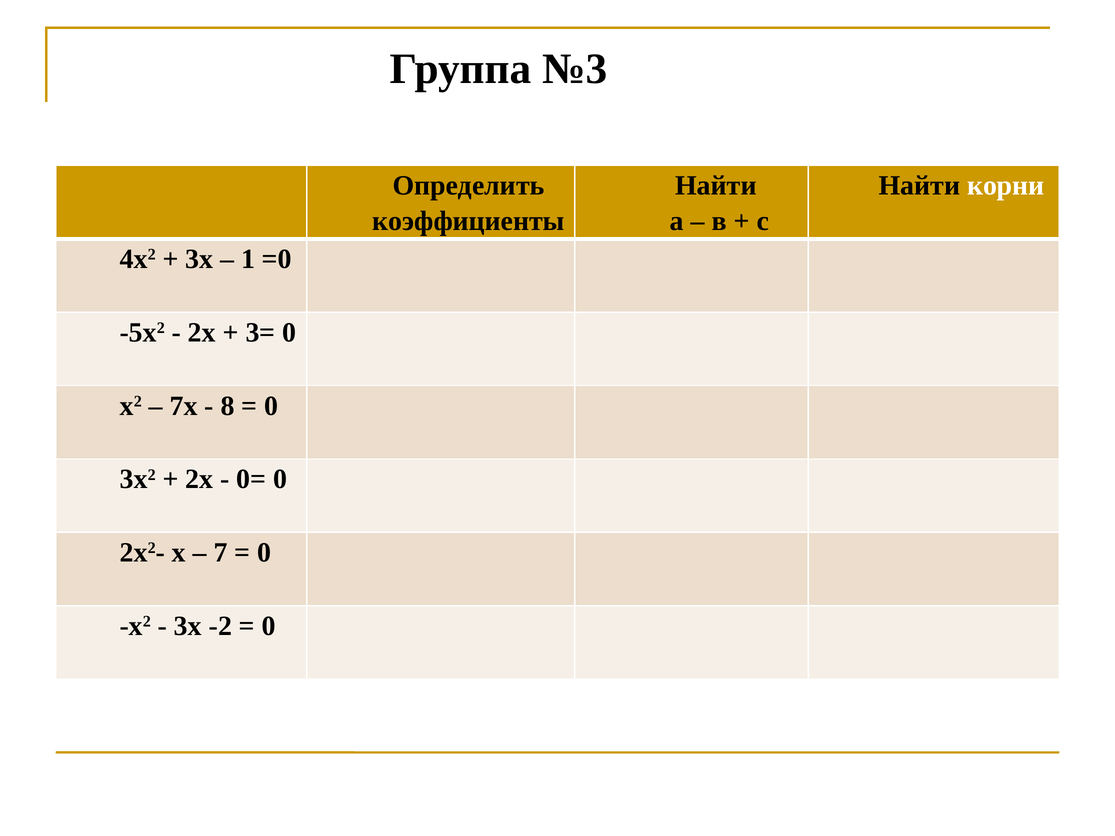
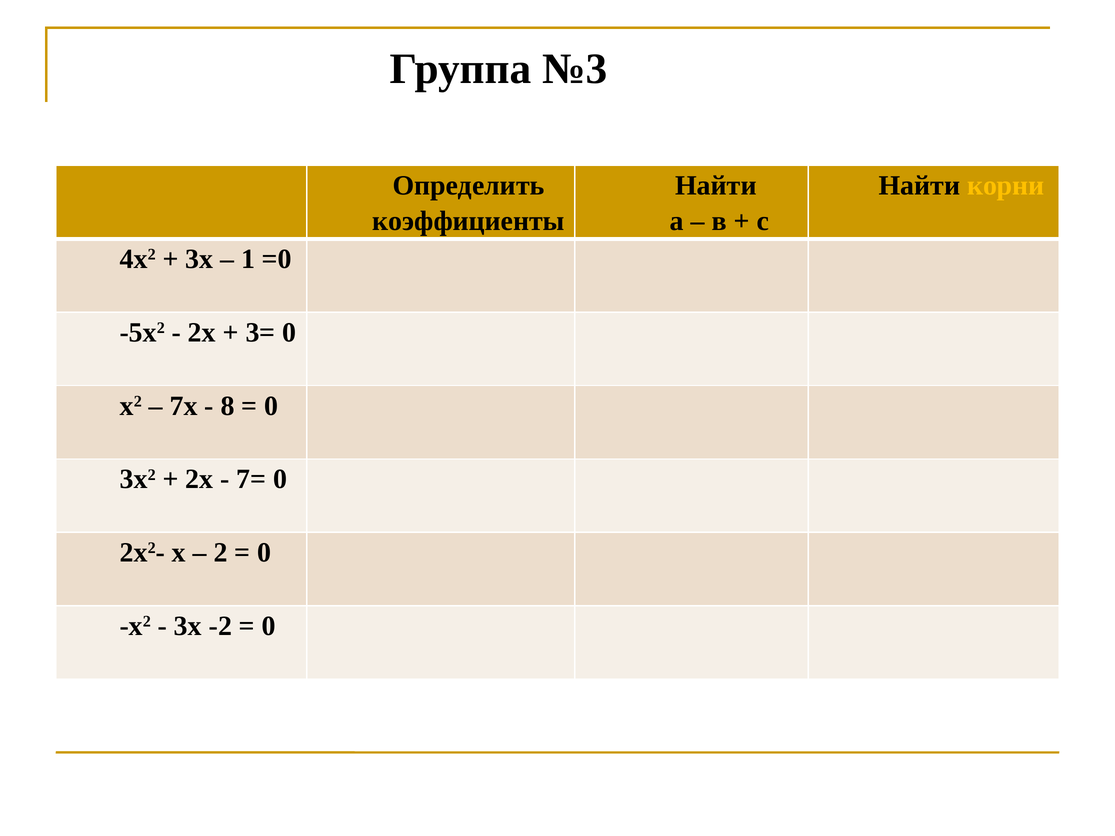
корни colour: white -> yellow
0=: 0= -> 7=
7: 7 -> 2
